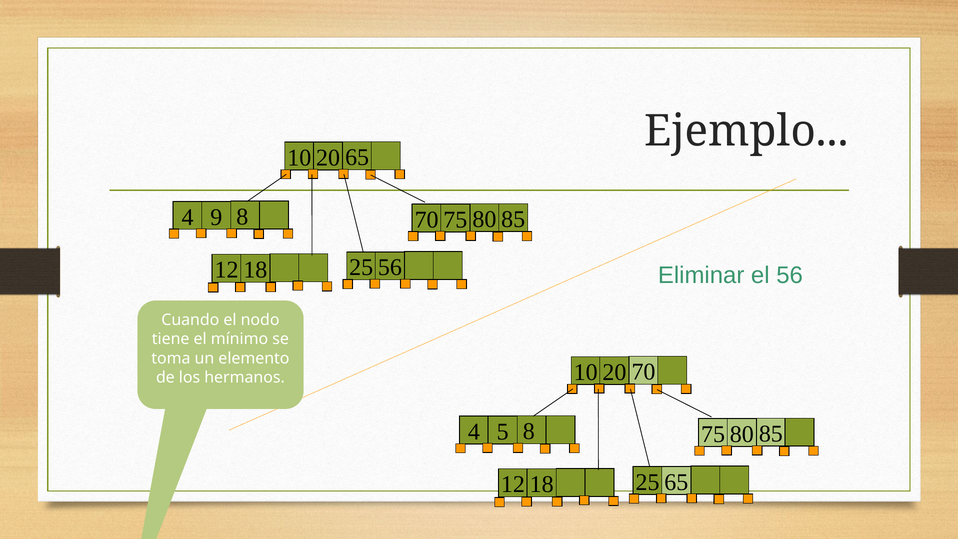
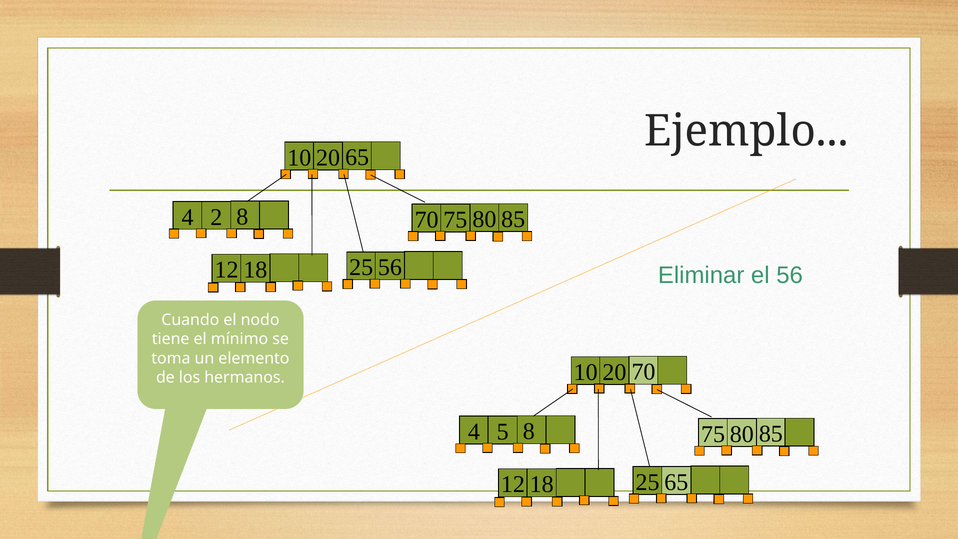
9: 9 -> 2
